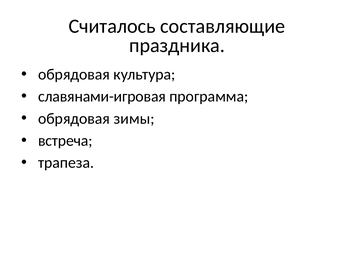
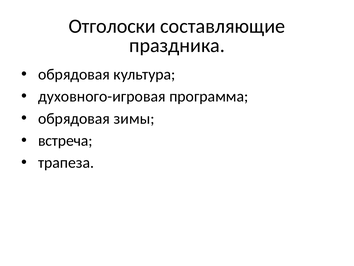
Считалось: Считалось -> Отголоски
славянами-игровая: славянами-игровая -> духовного-игровая
